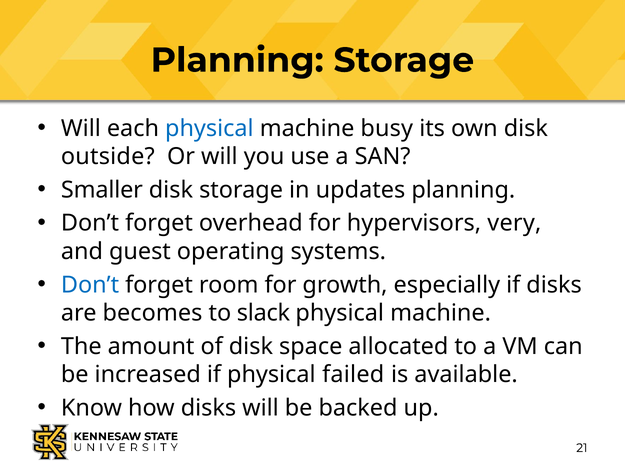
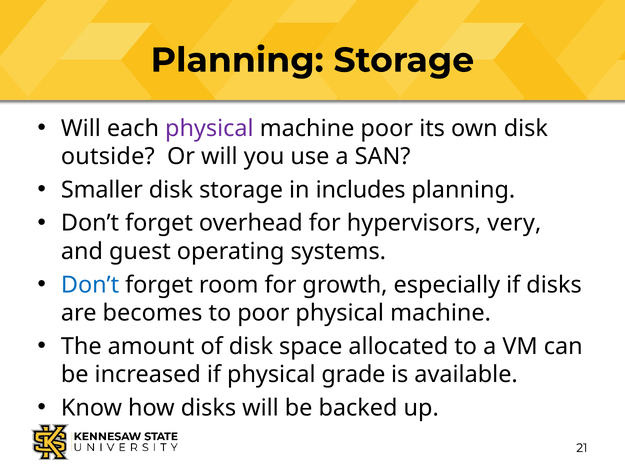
physical at (209, 128) colour: blue -> purple
machine busy: busy -> poor
updates: updates -> includes
to slack: slack -> poor
failed: failed -> grade
